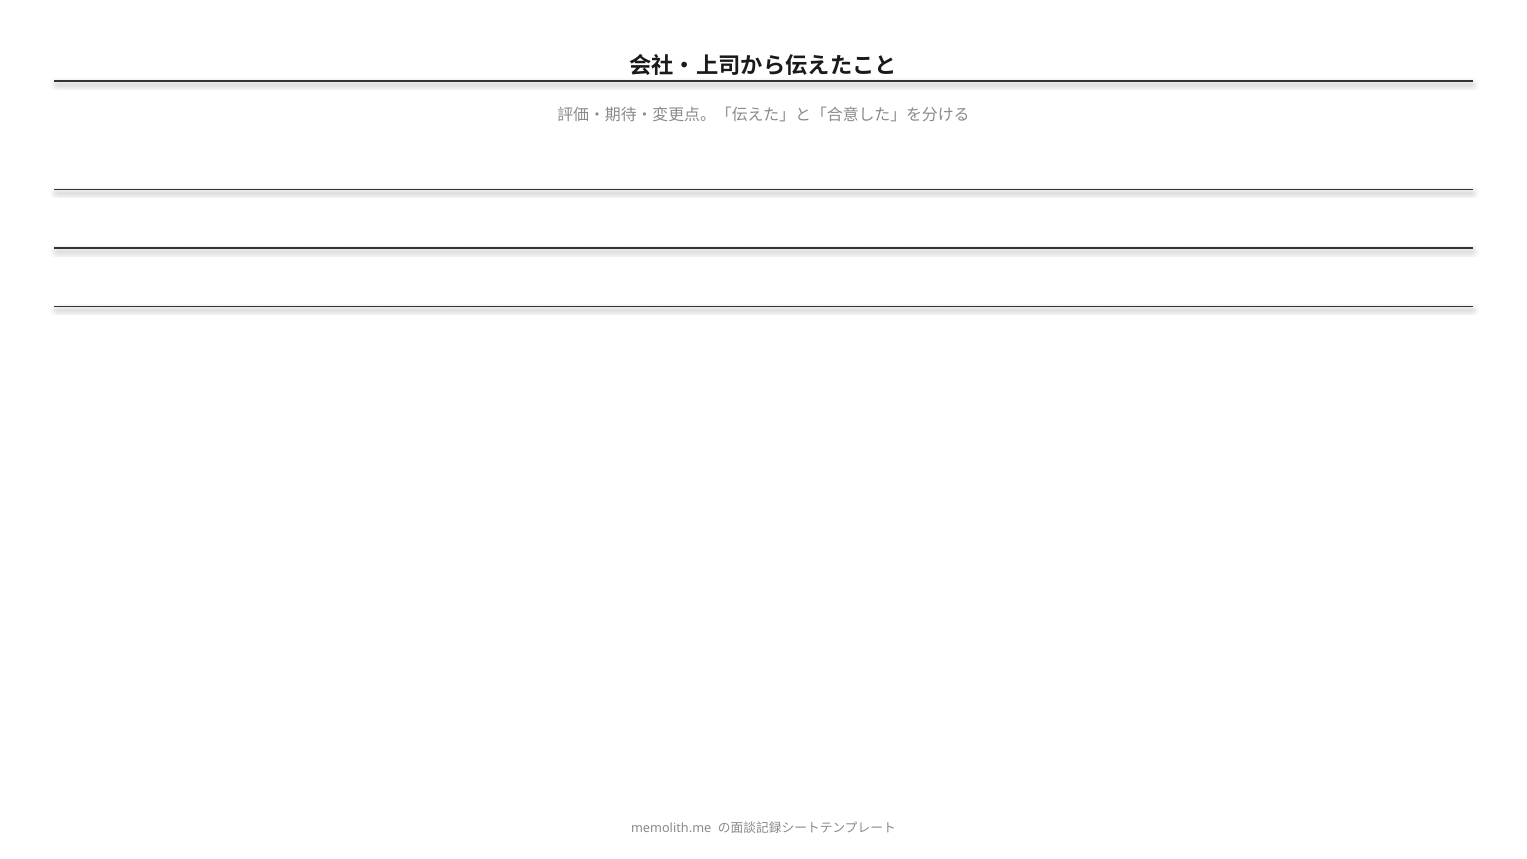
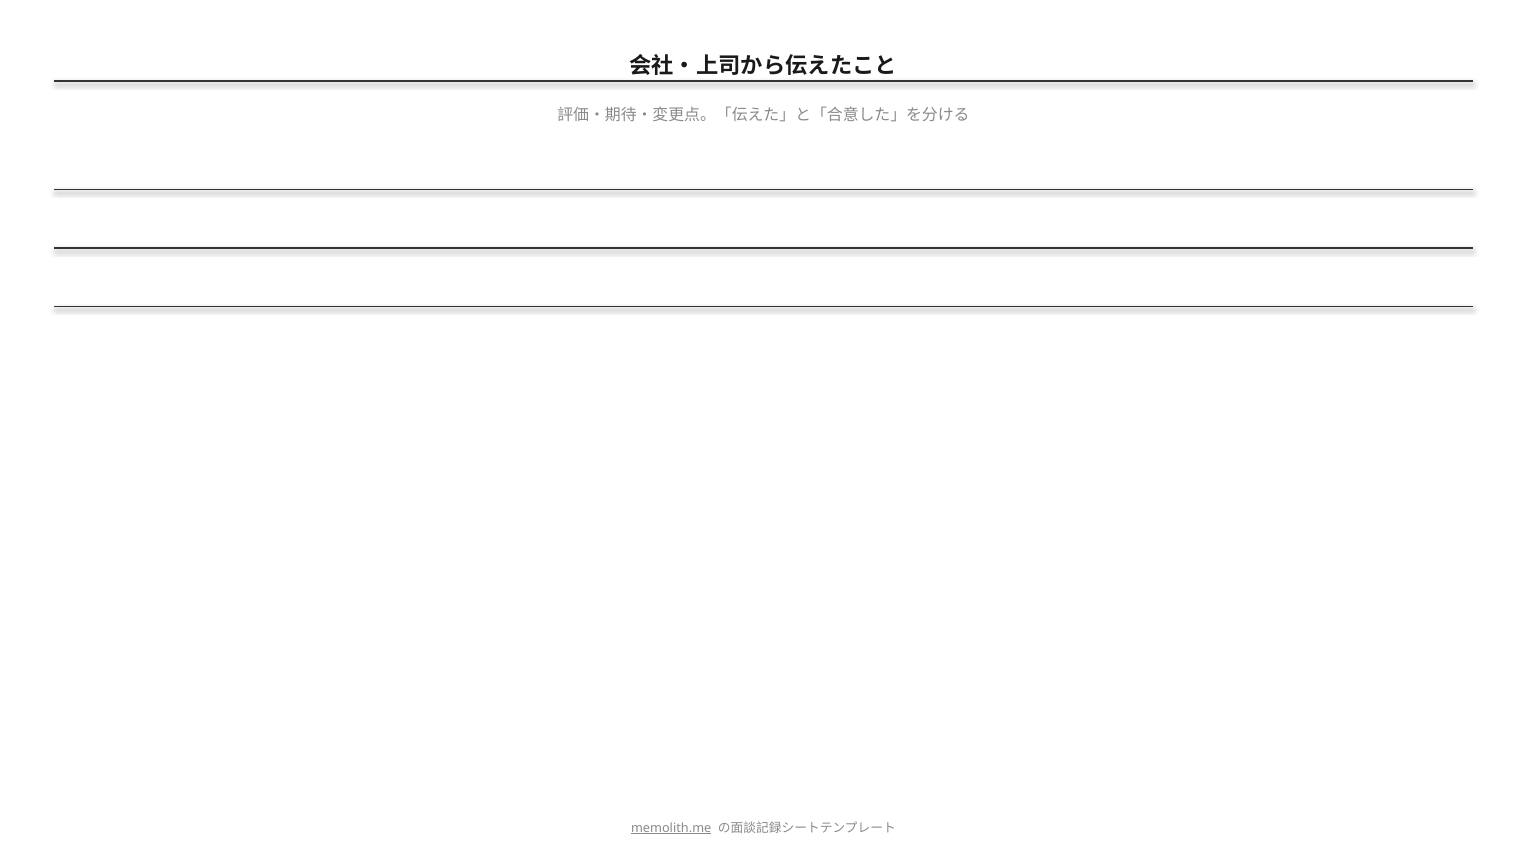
memolith.me underline: none -> present
